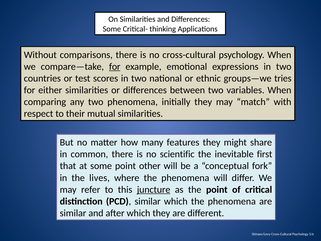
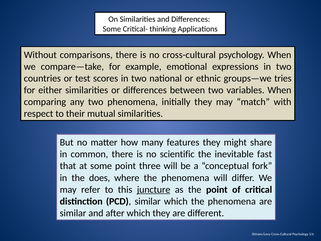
for at (115, 66) underline: present -> none
first: first -> fast
other: other -> three
lives: lives -> does
